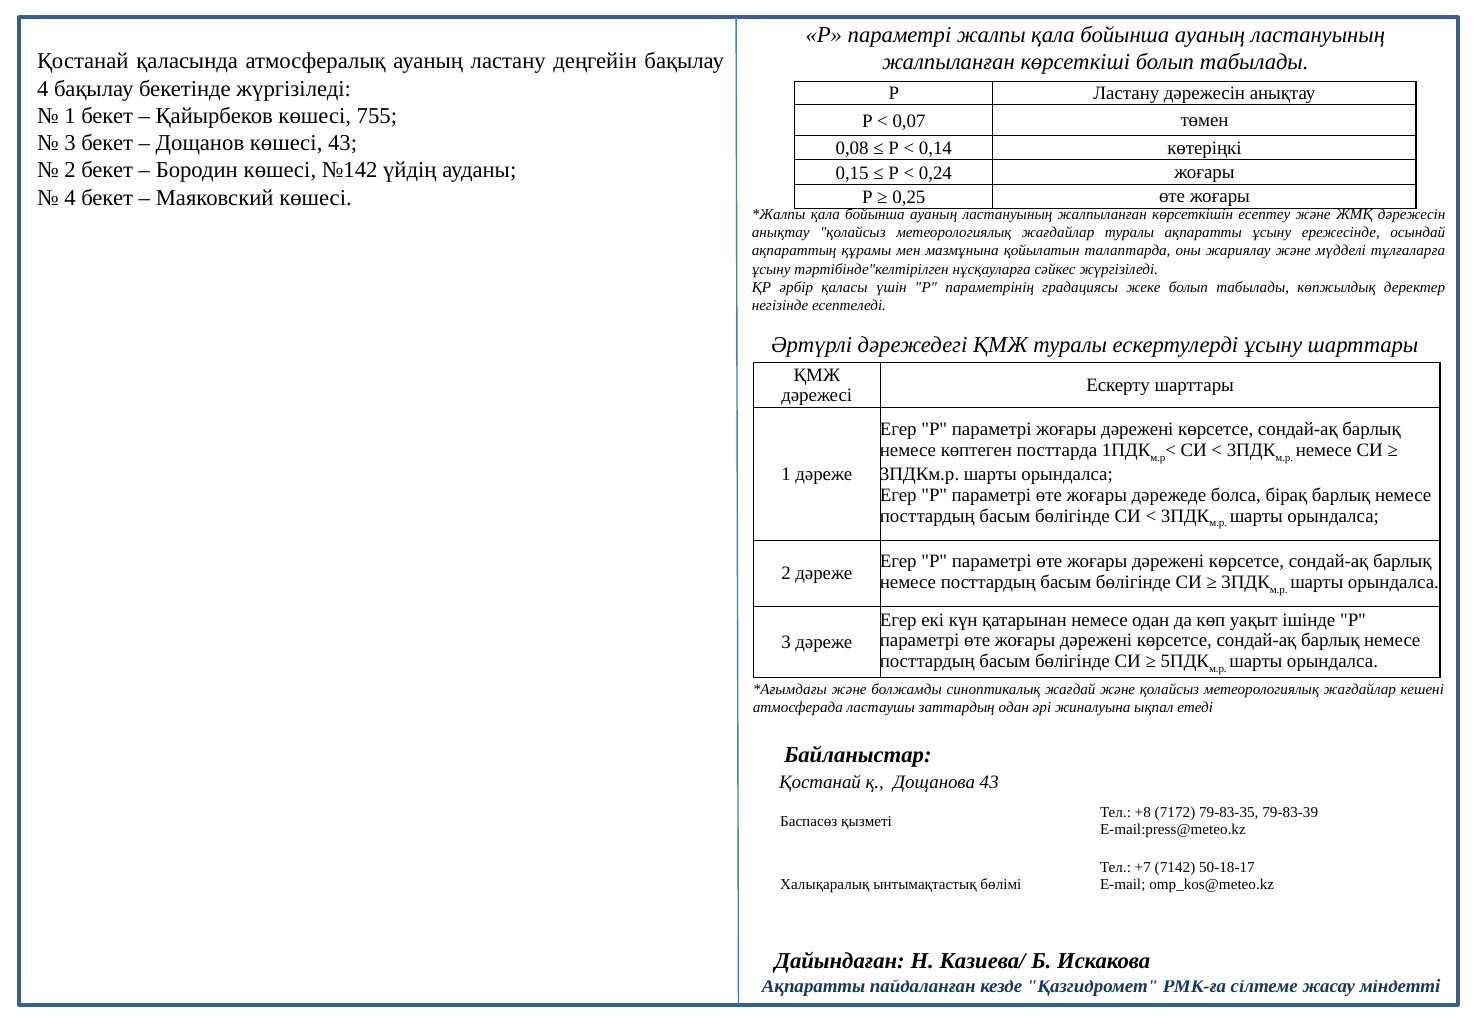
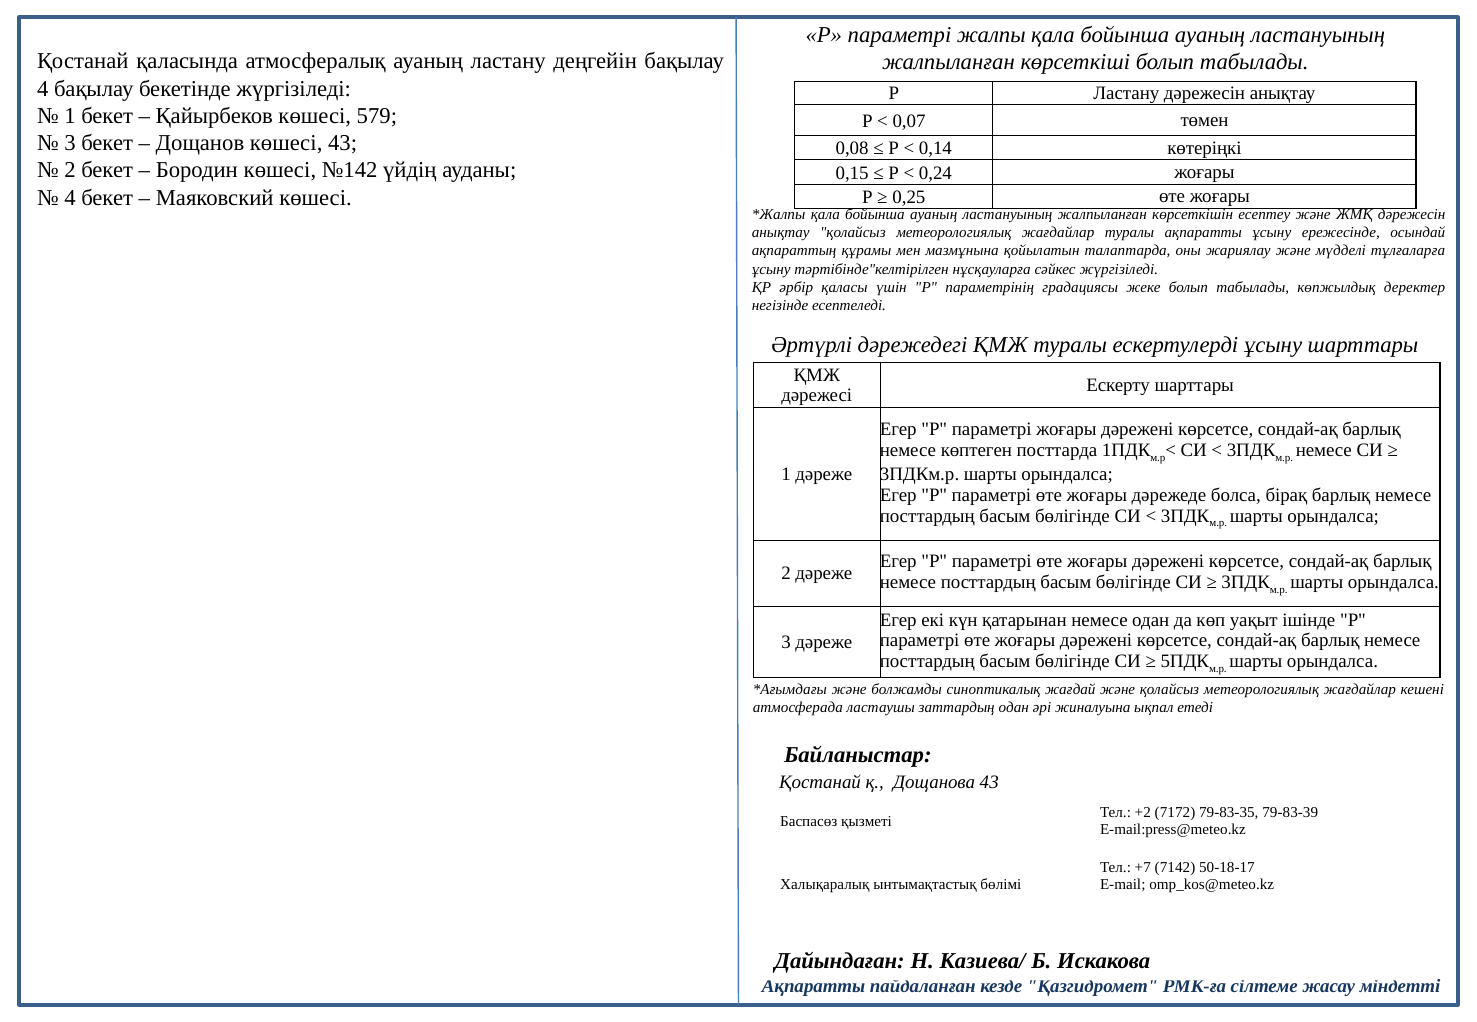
755: 755 -> 579
+8: +8 -> +2
